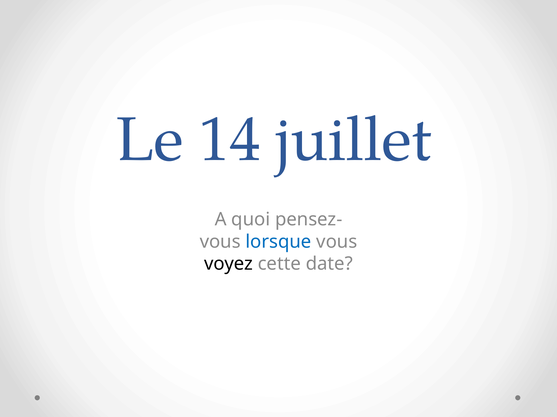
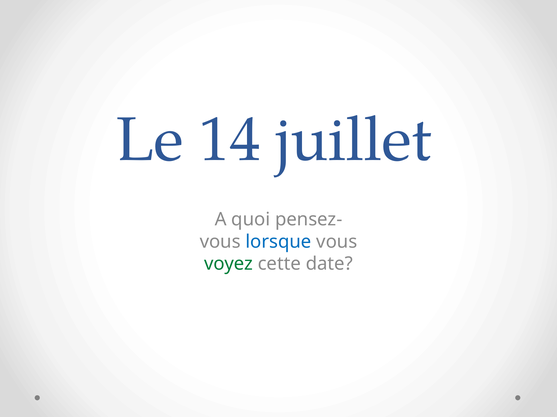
voyez colour: black -> green
